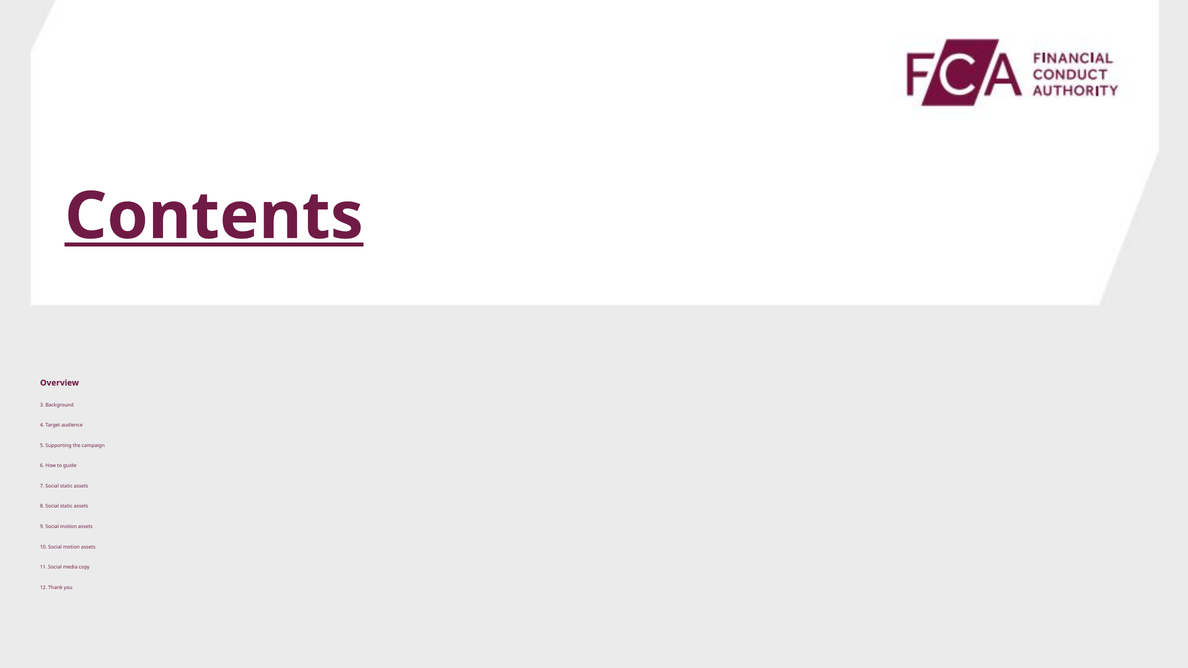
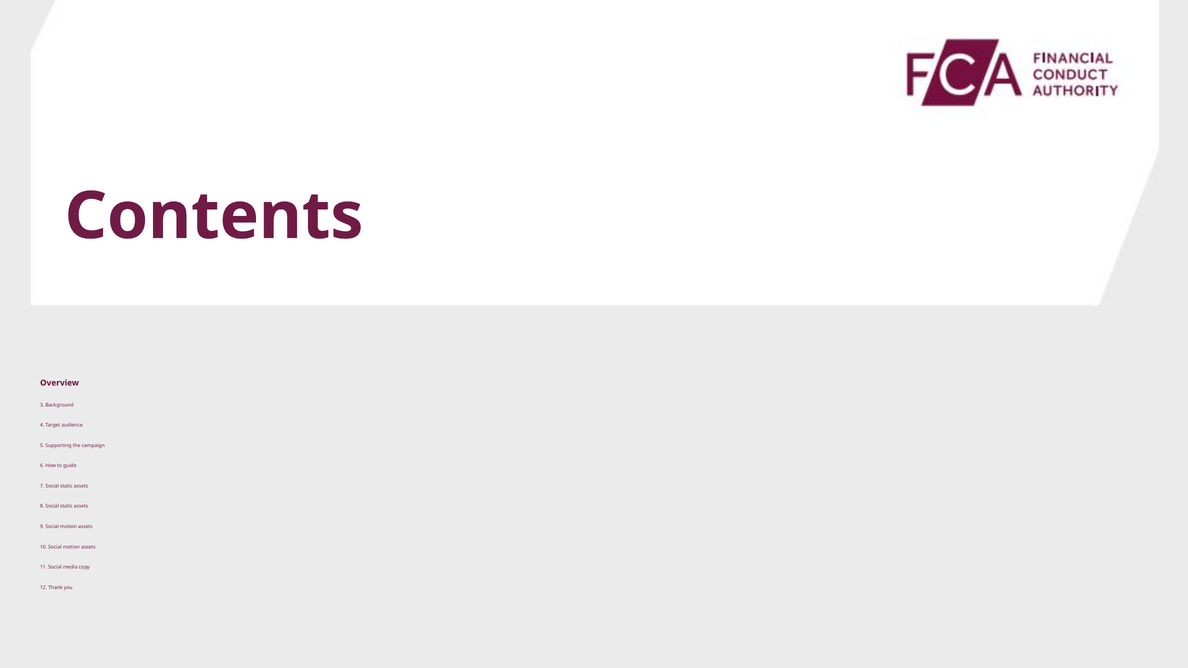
Contents underline: present -> none
